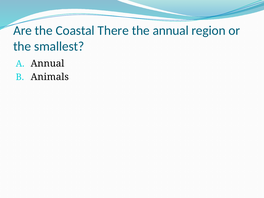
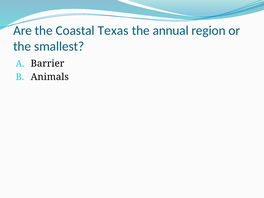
There: There -> Texas
Annual at (47, 64): Annual -> Barrier
